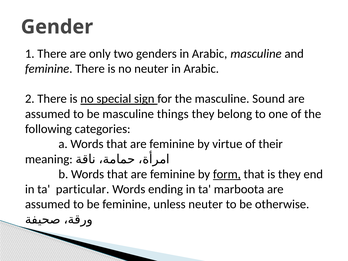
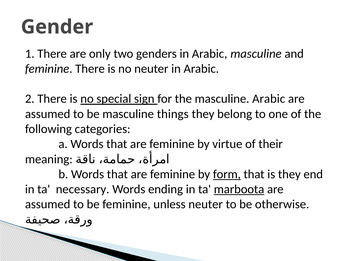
masculine Sound: Sound -> Arabic
particular: particular -> necessary
marboota underline: none -> present
